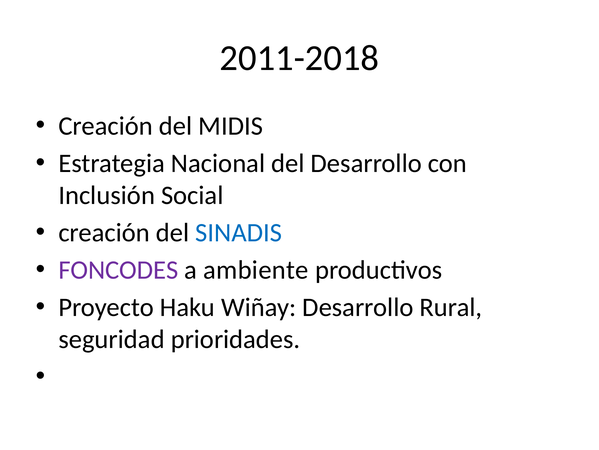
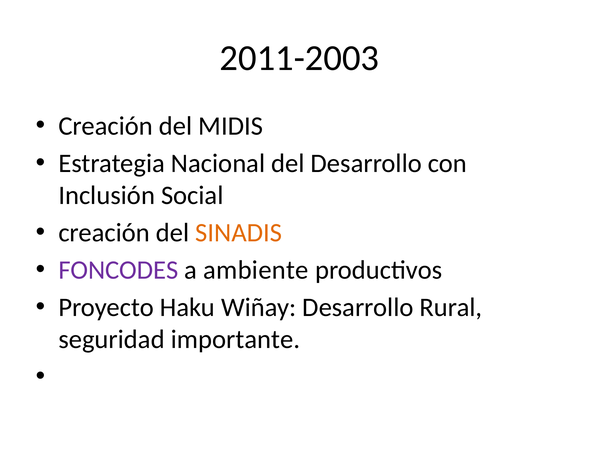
2011-2018: 2011-2018 -> 2011-2003
SINADIS colour: blue -> orange
prioridades: prioridades -> importante
